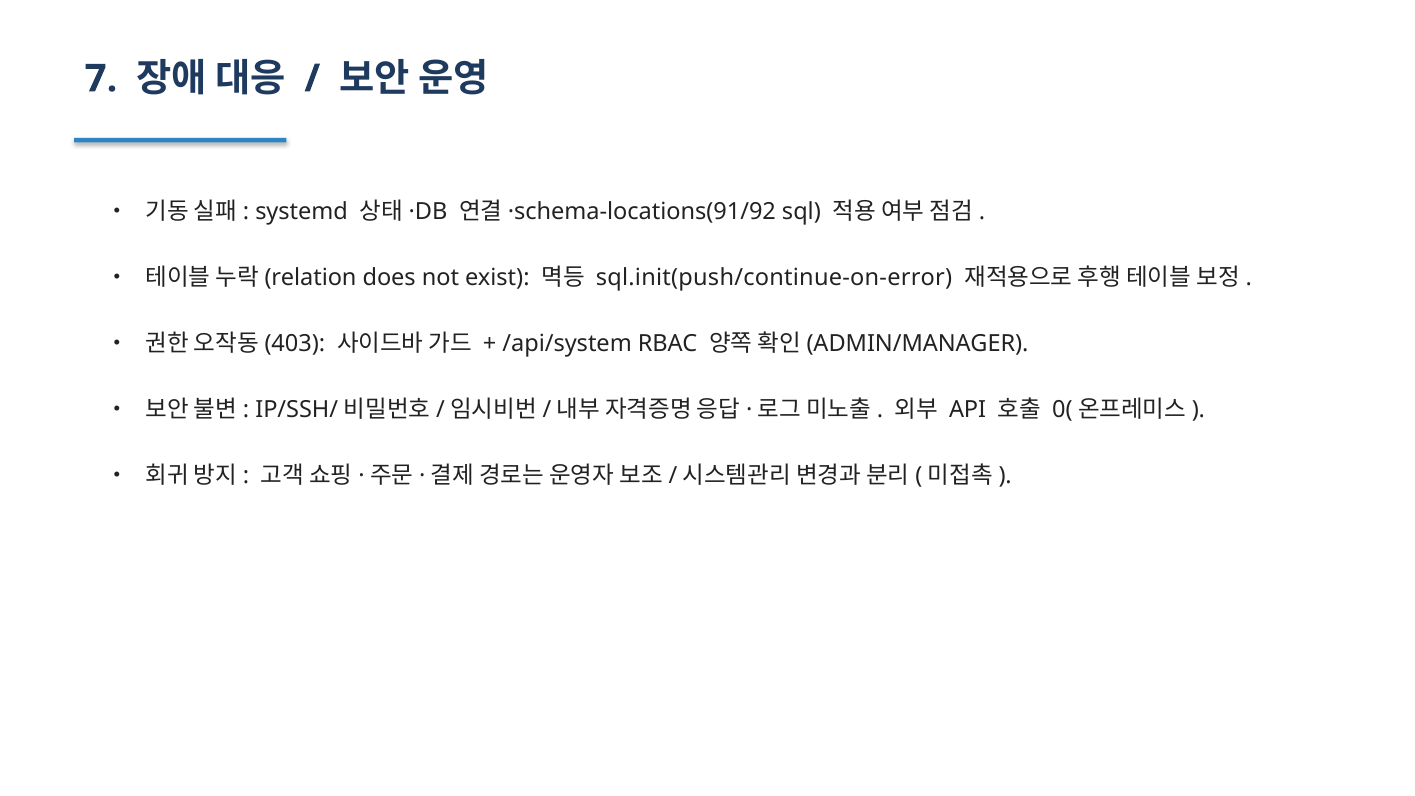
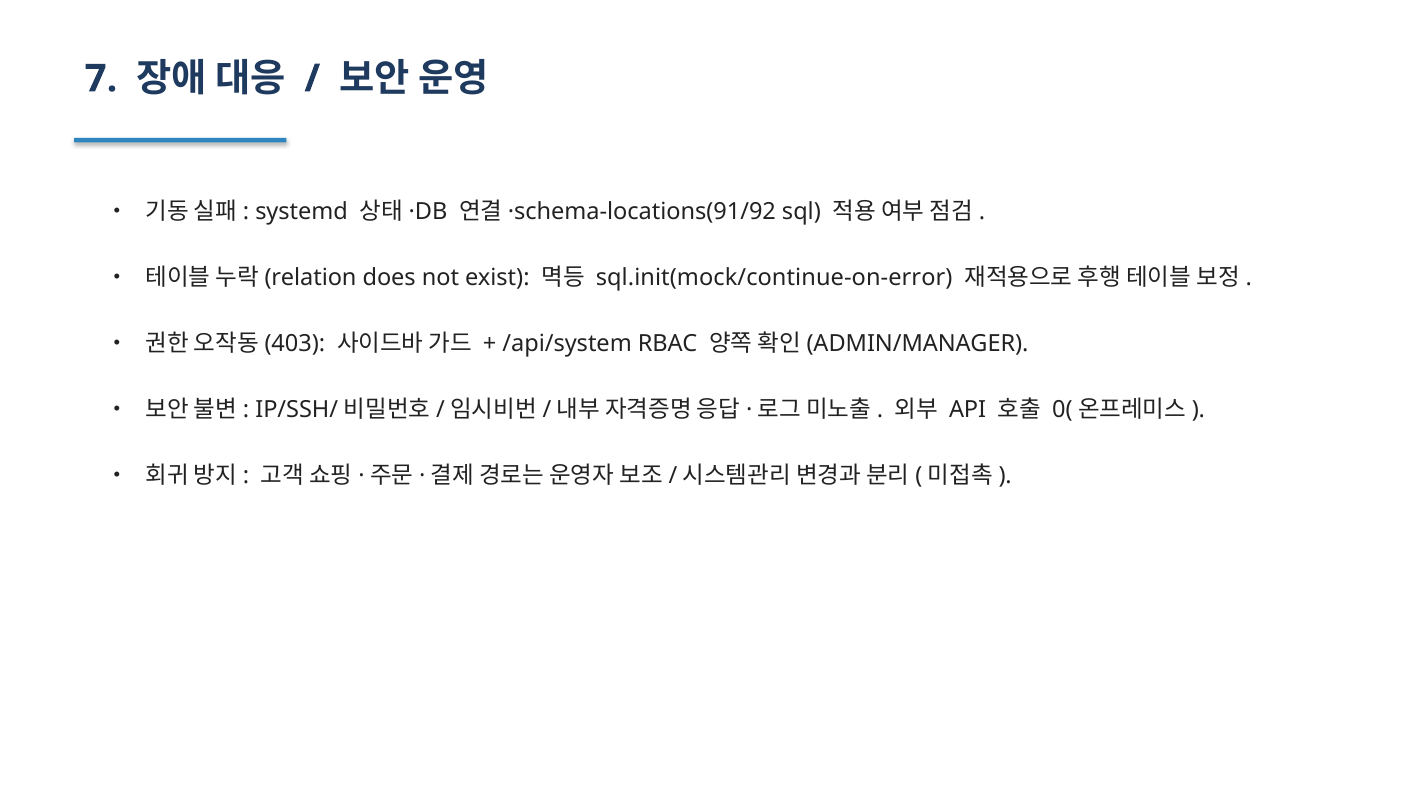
sql.init(push/continue-on-error: sql.init(push/continue-on-error -> sql.init(mock/continue-on-error
